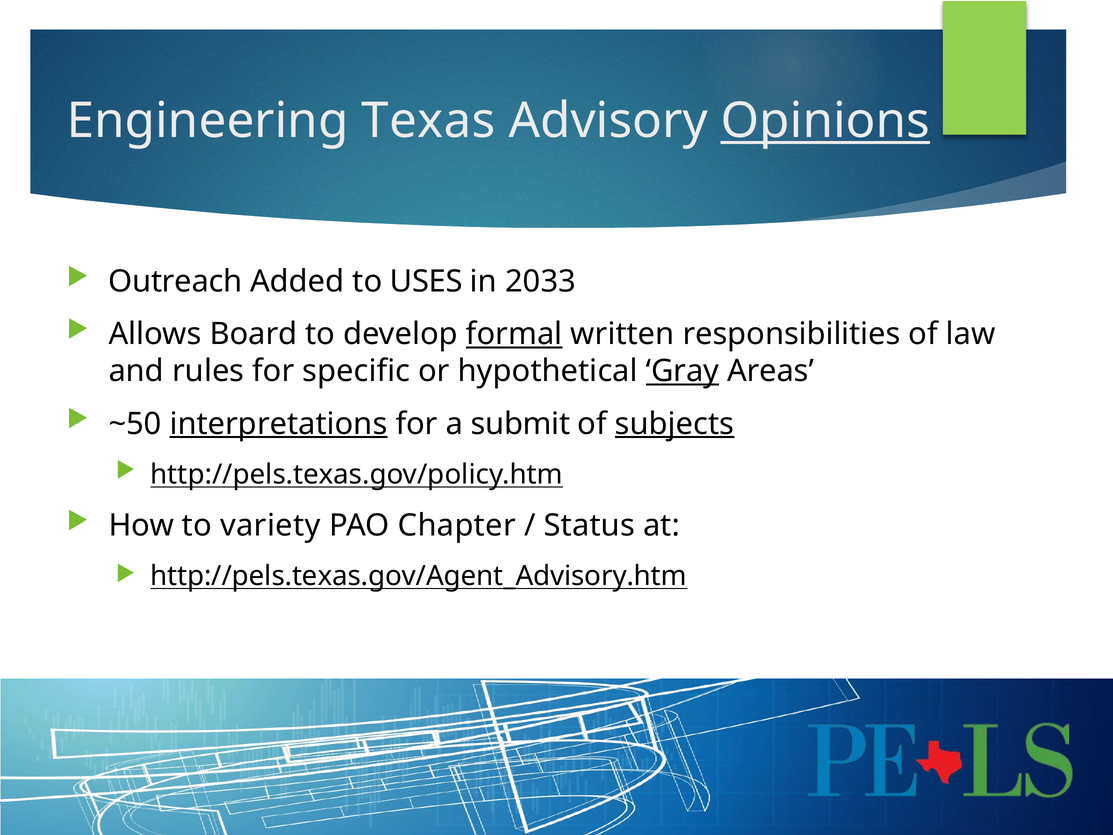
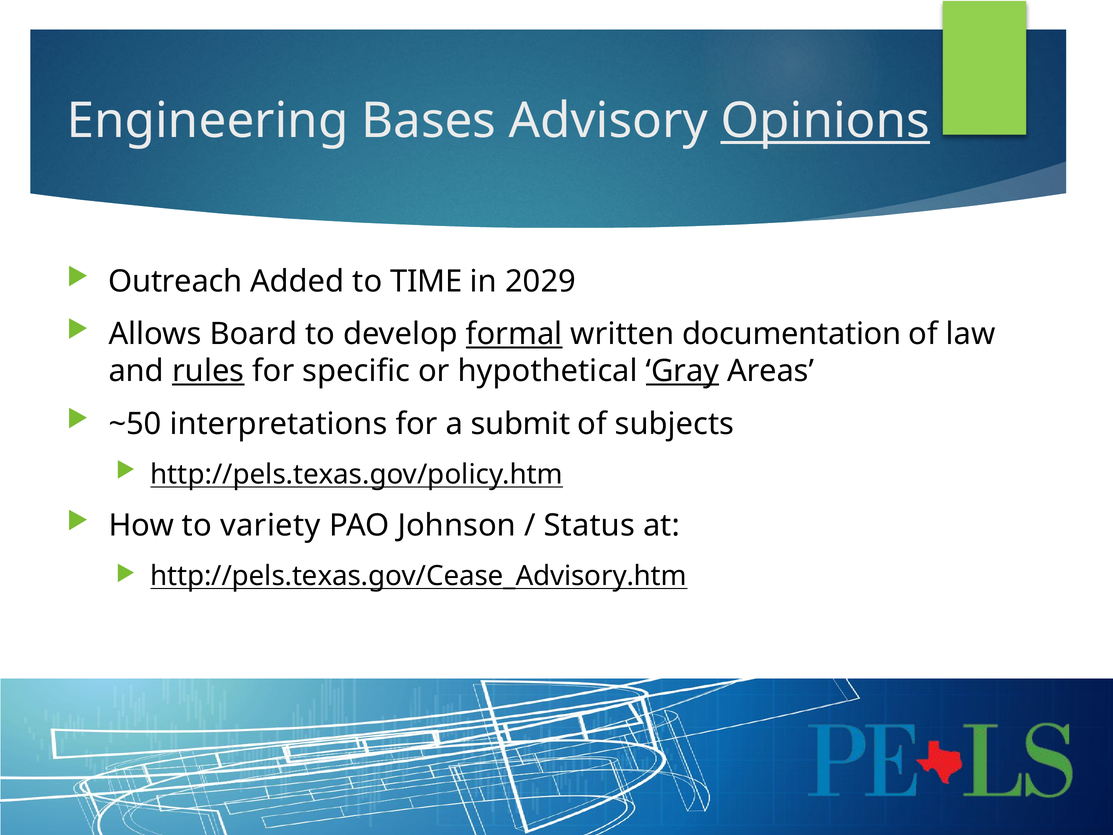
Texas: Texas -> Bases
USES: USES -> TIME
2033: 2033 -> 2029
responsibilities: responsibilities -> documentation
rules underline: none -> present
interpretations underline: present -> none
subjects underline: present -> none
Chapter: Chapter -> Johnson
http://pels.texas.gov/Agent_Advisory.htm: http://pels.texas.gov/Agent_Advisory.htm -> http://pels.texas.gov/Cease_Advisory.htm
